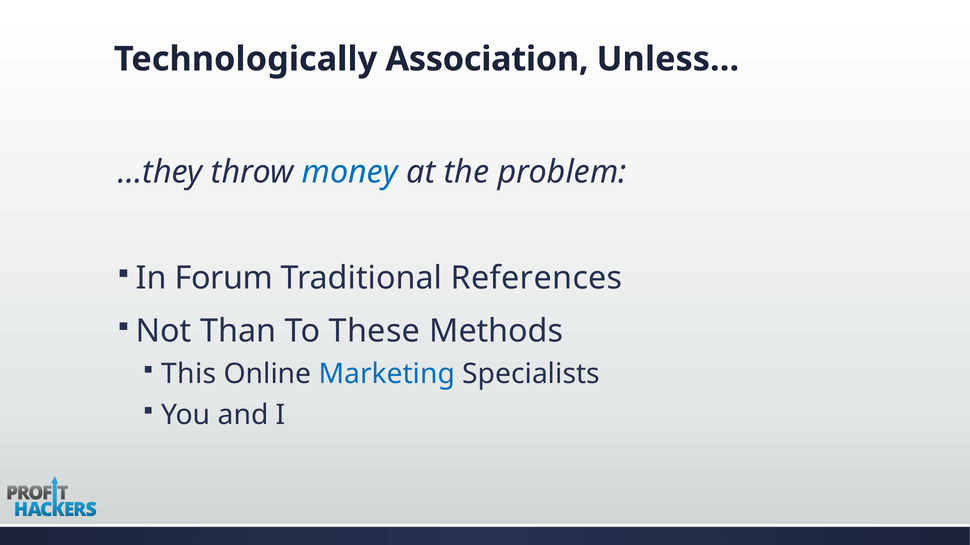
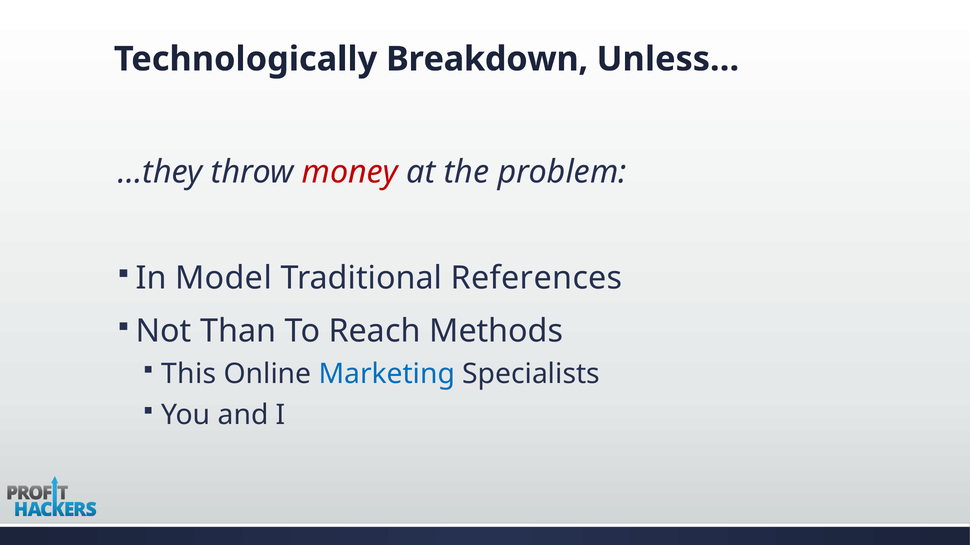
Association: Association -> Breakdown
money colour: blue -> red
Forum: Forum -> Model
These: These -> Reach
